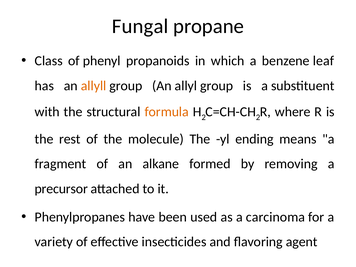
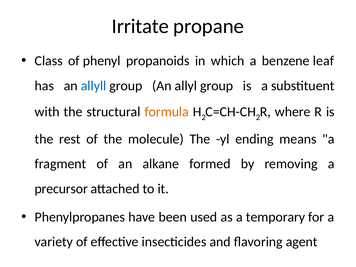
Fungal: Fungal -> Irritate
allyll colour: orange -> blue
carcinoma: carcinoma -> temporary
